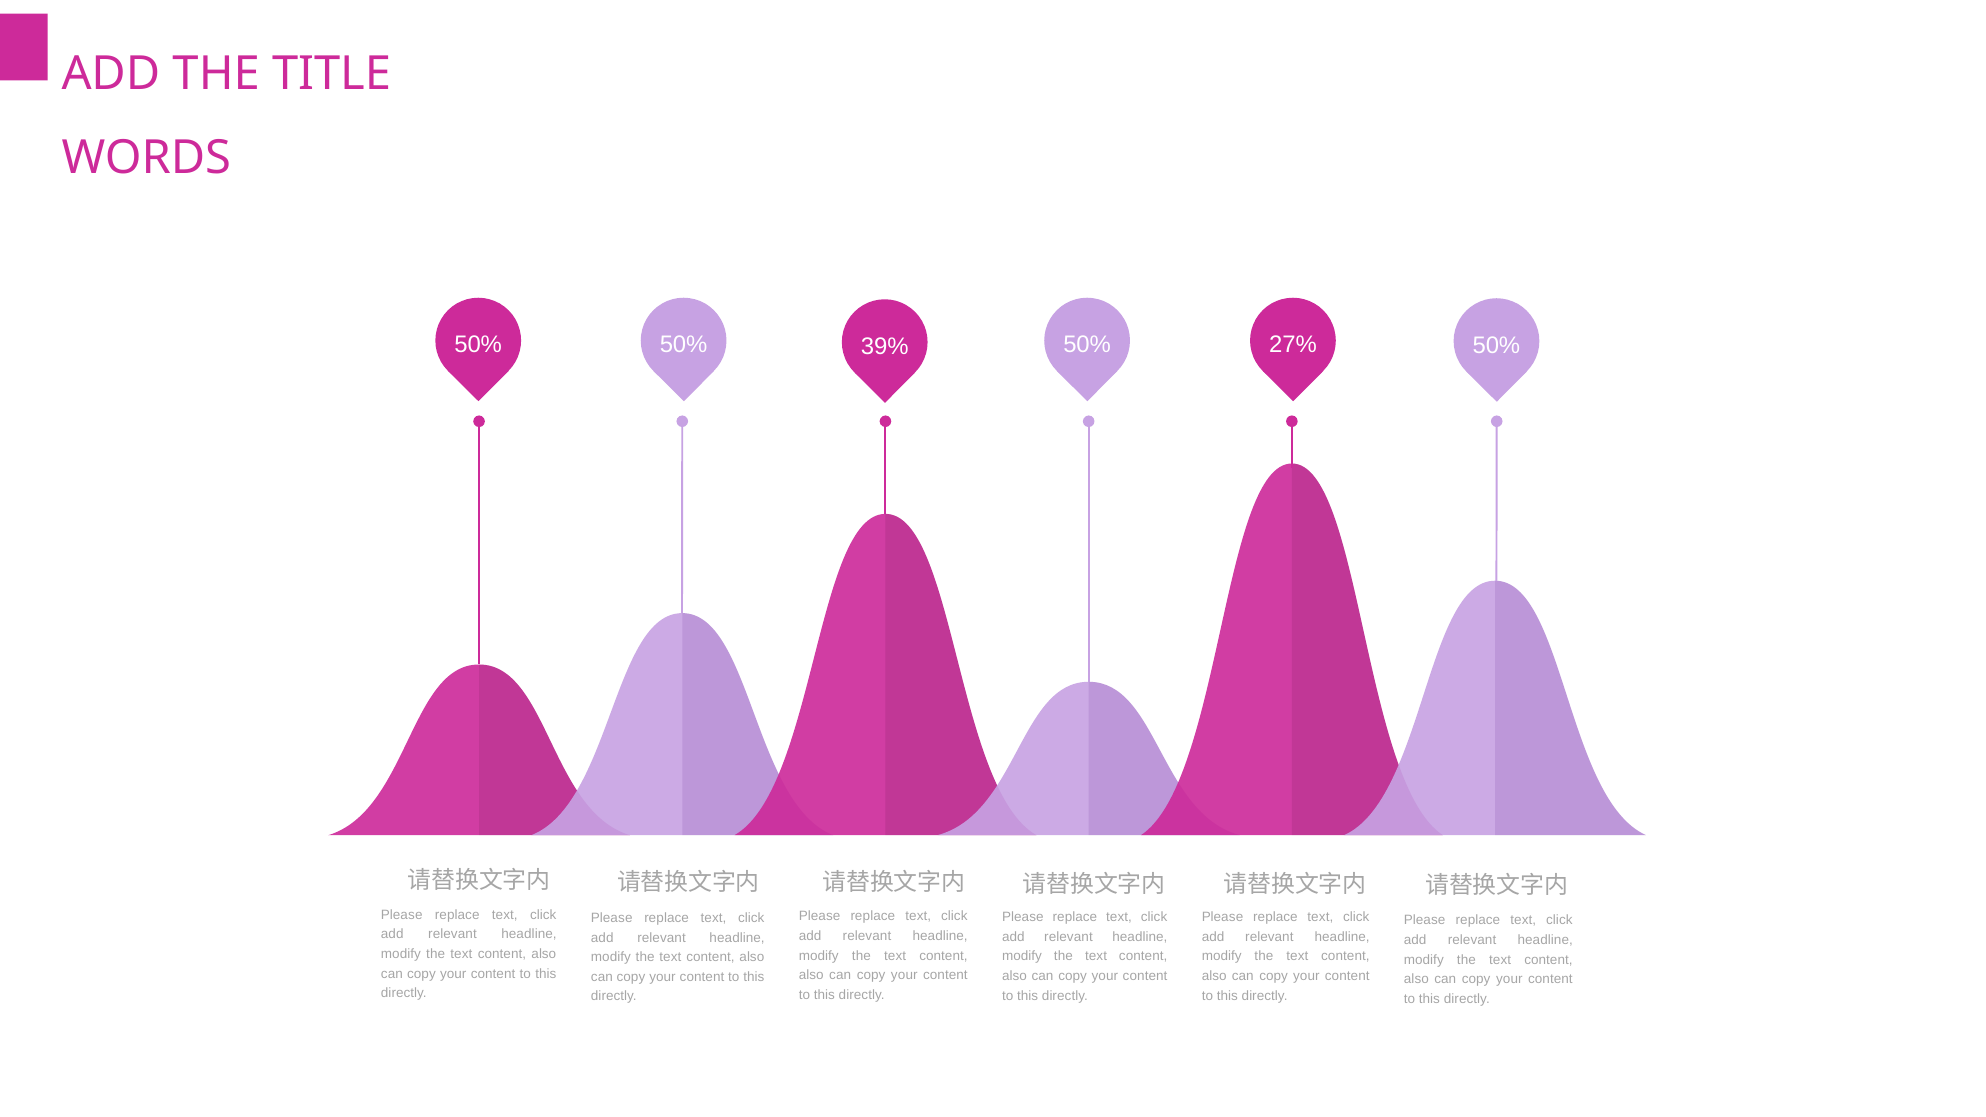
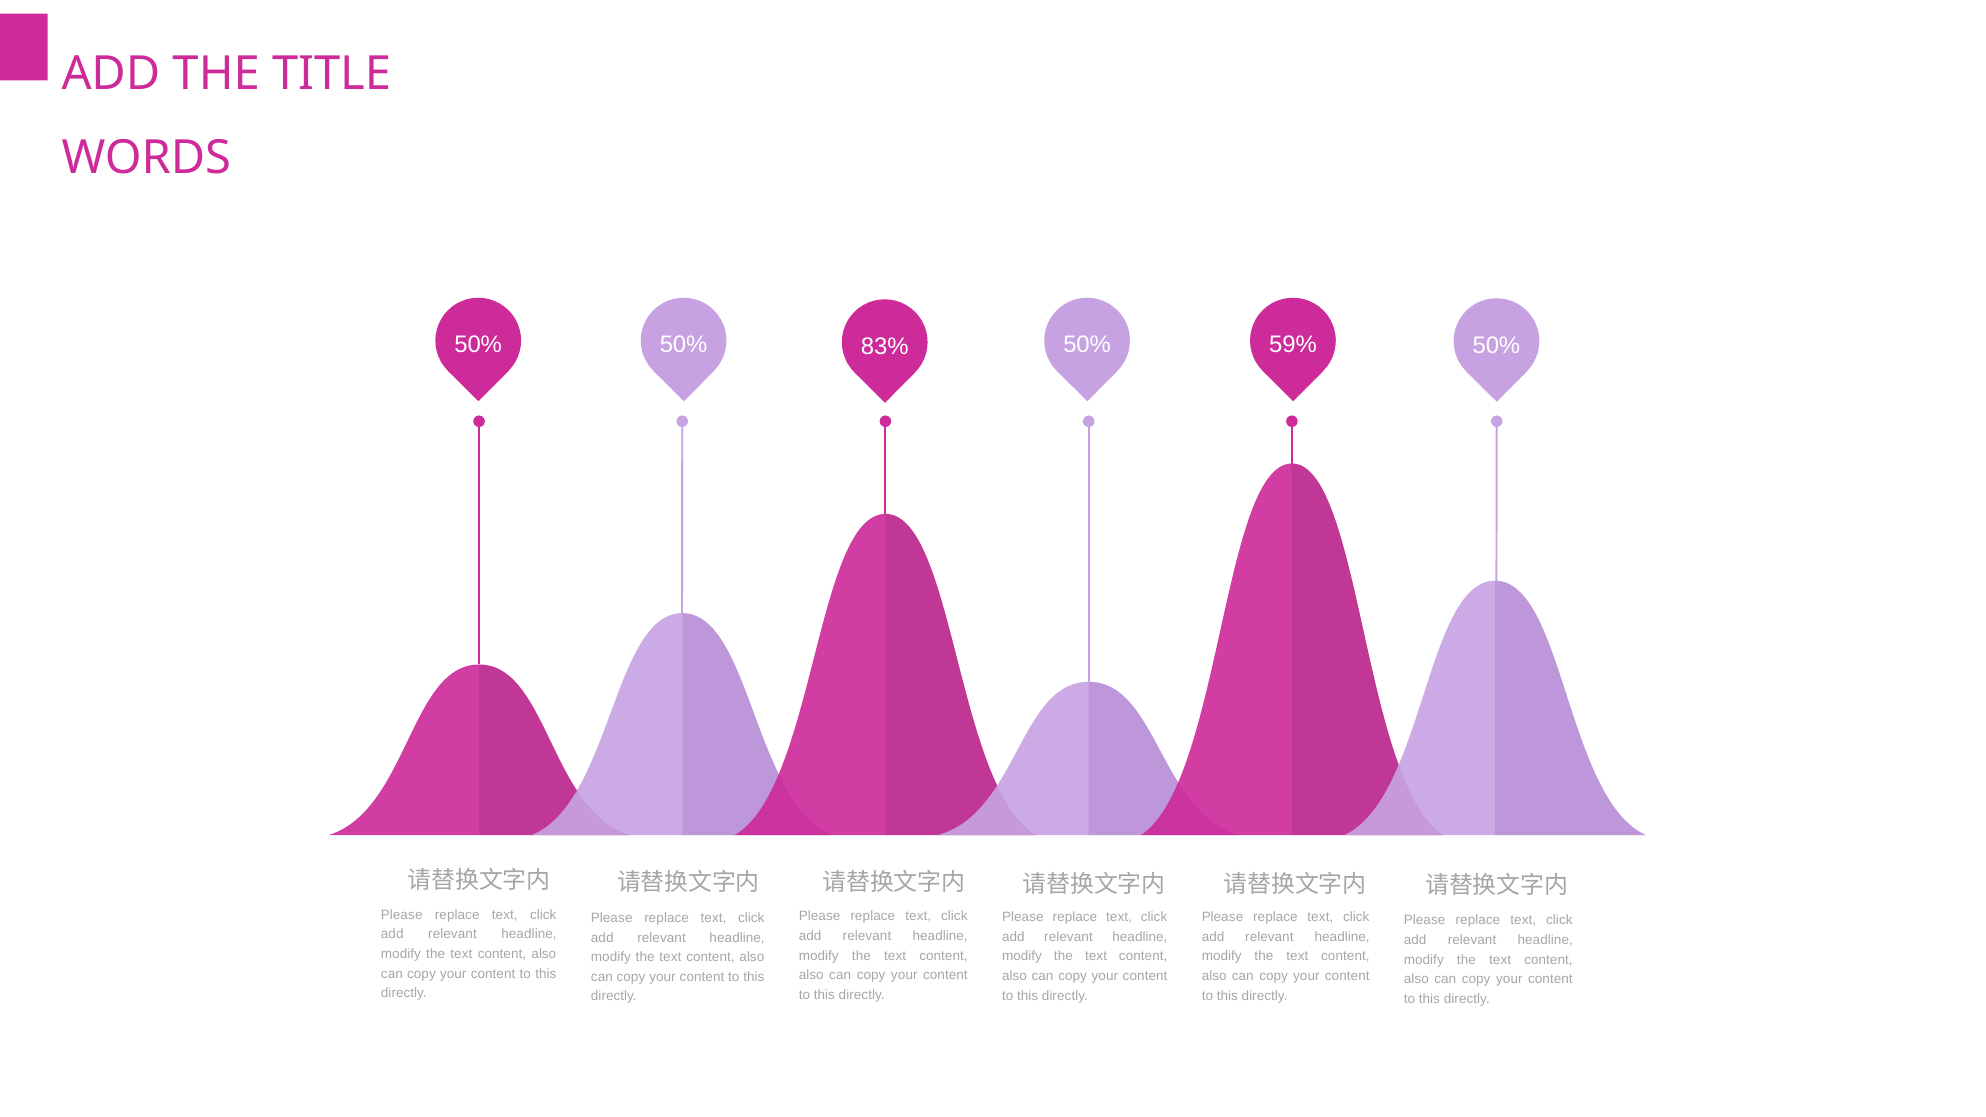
39%: 39% -> 83%
27%: 27% -> 59%
